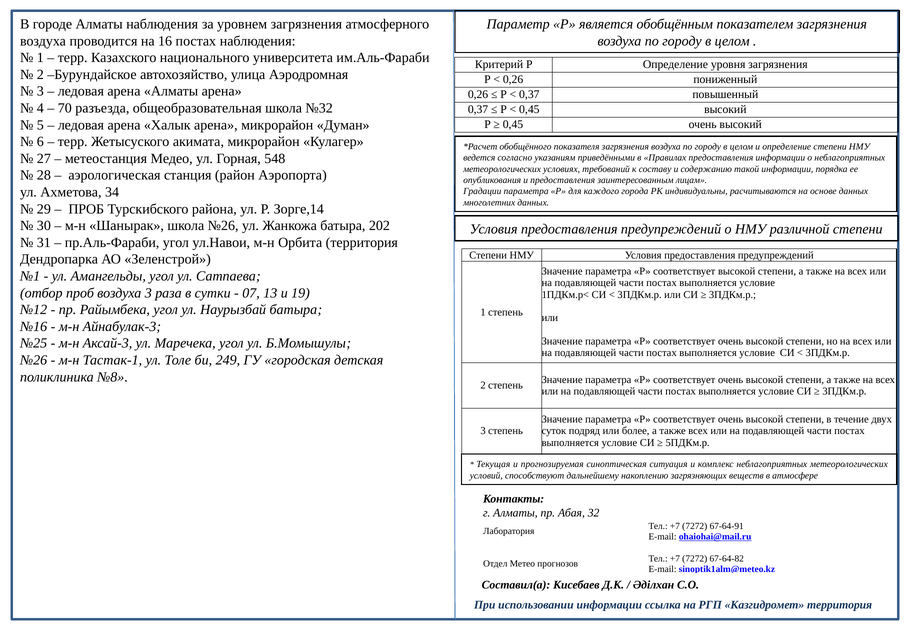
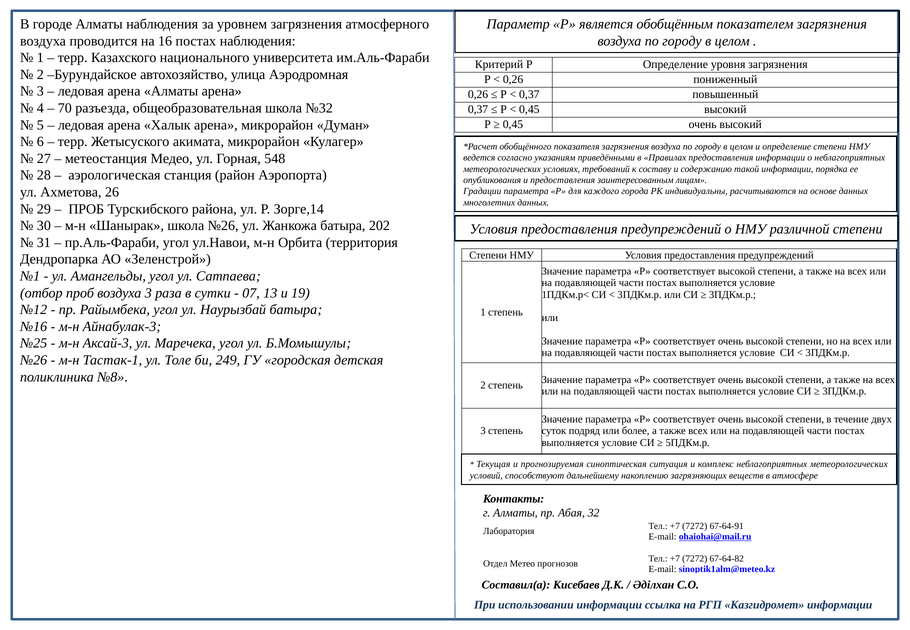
34: 34 -> 26
Казгидромет территория: территория -> информации
